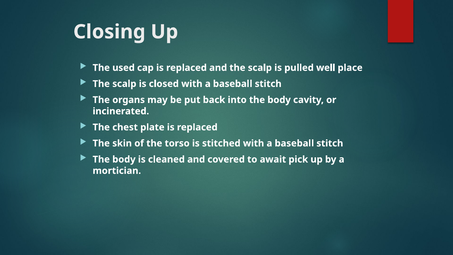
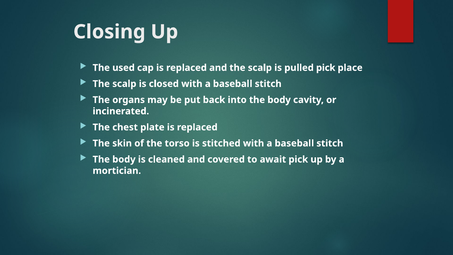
pulled well: well -> pick
